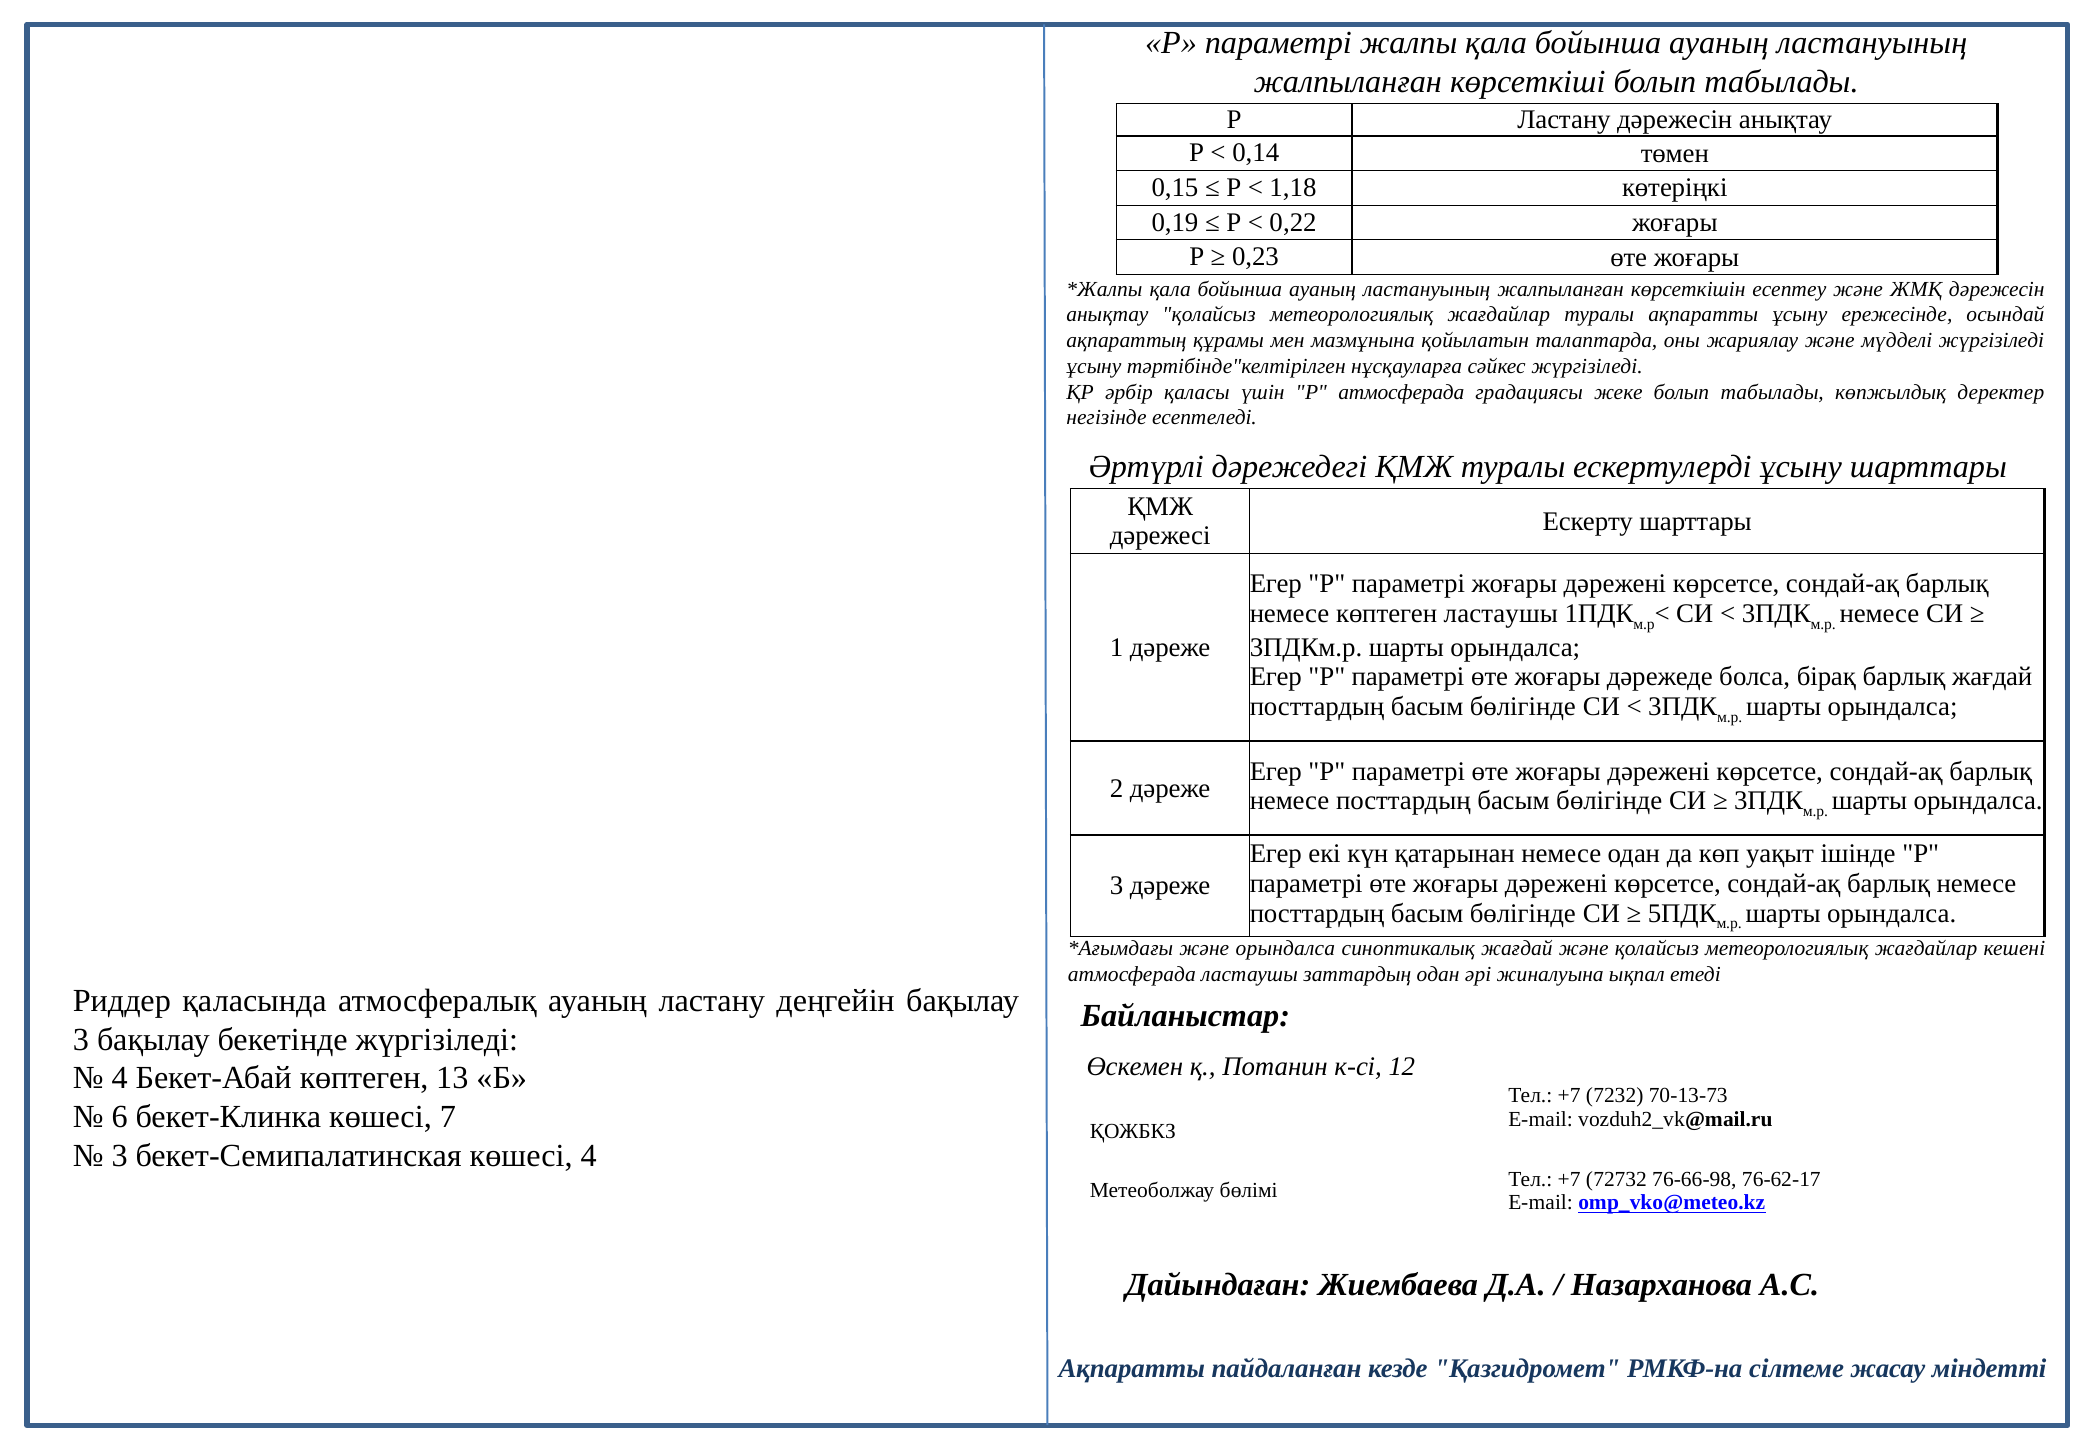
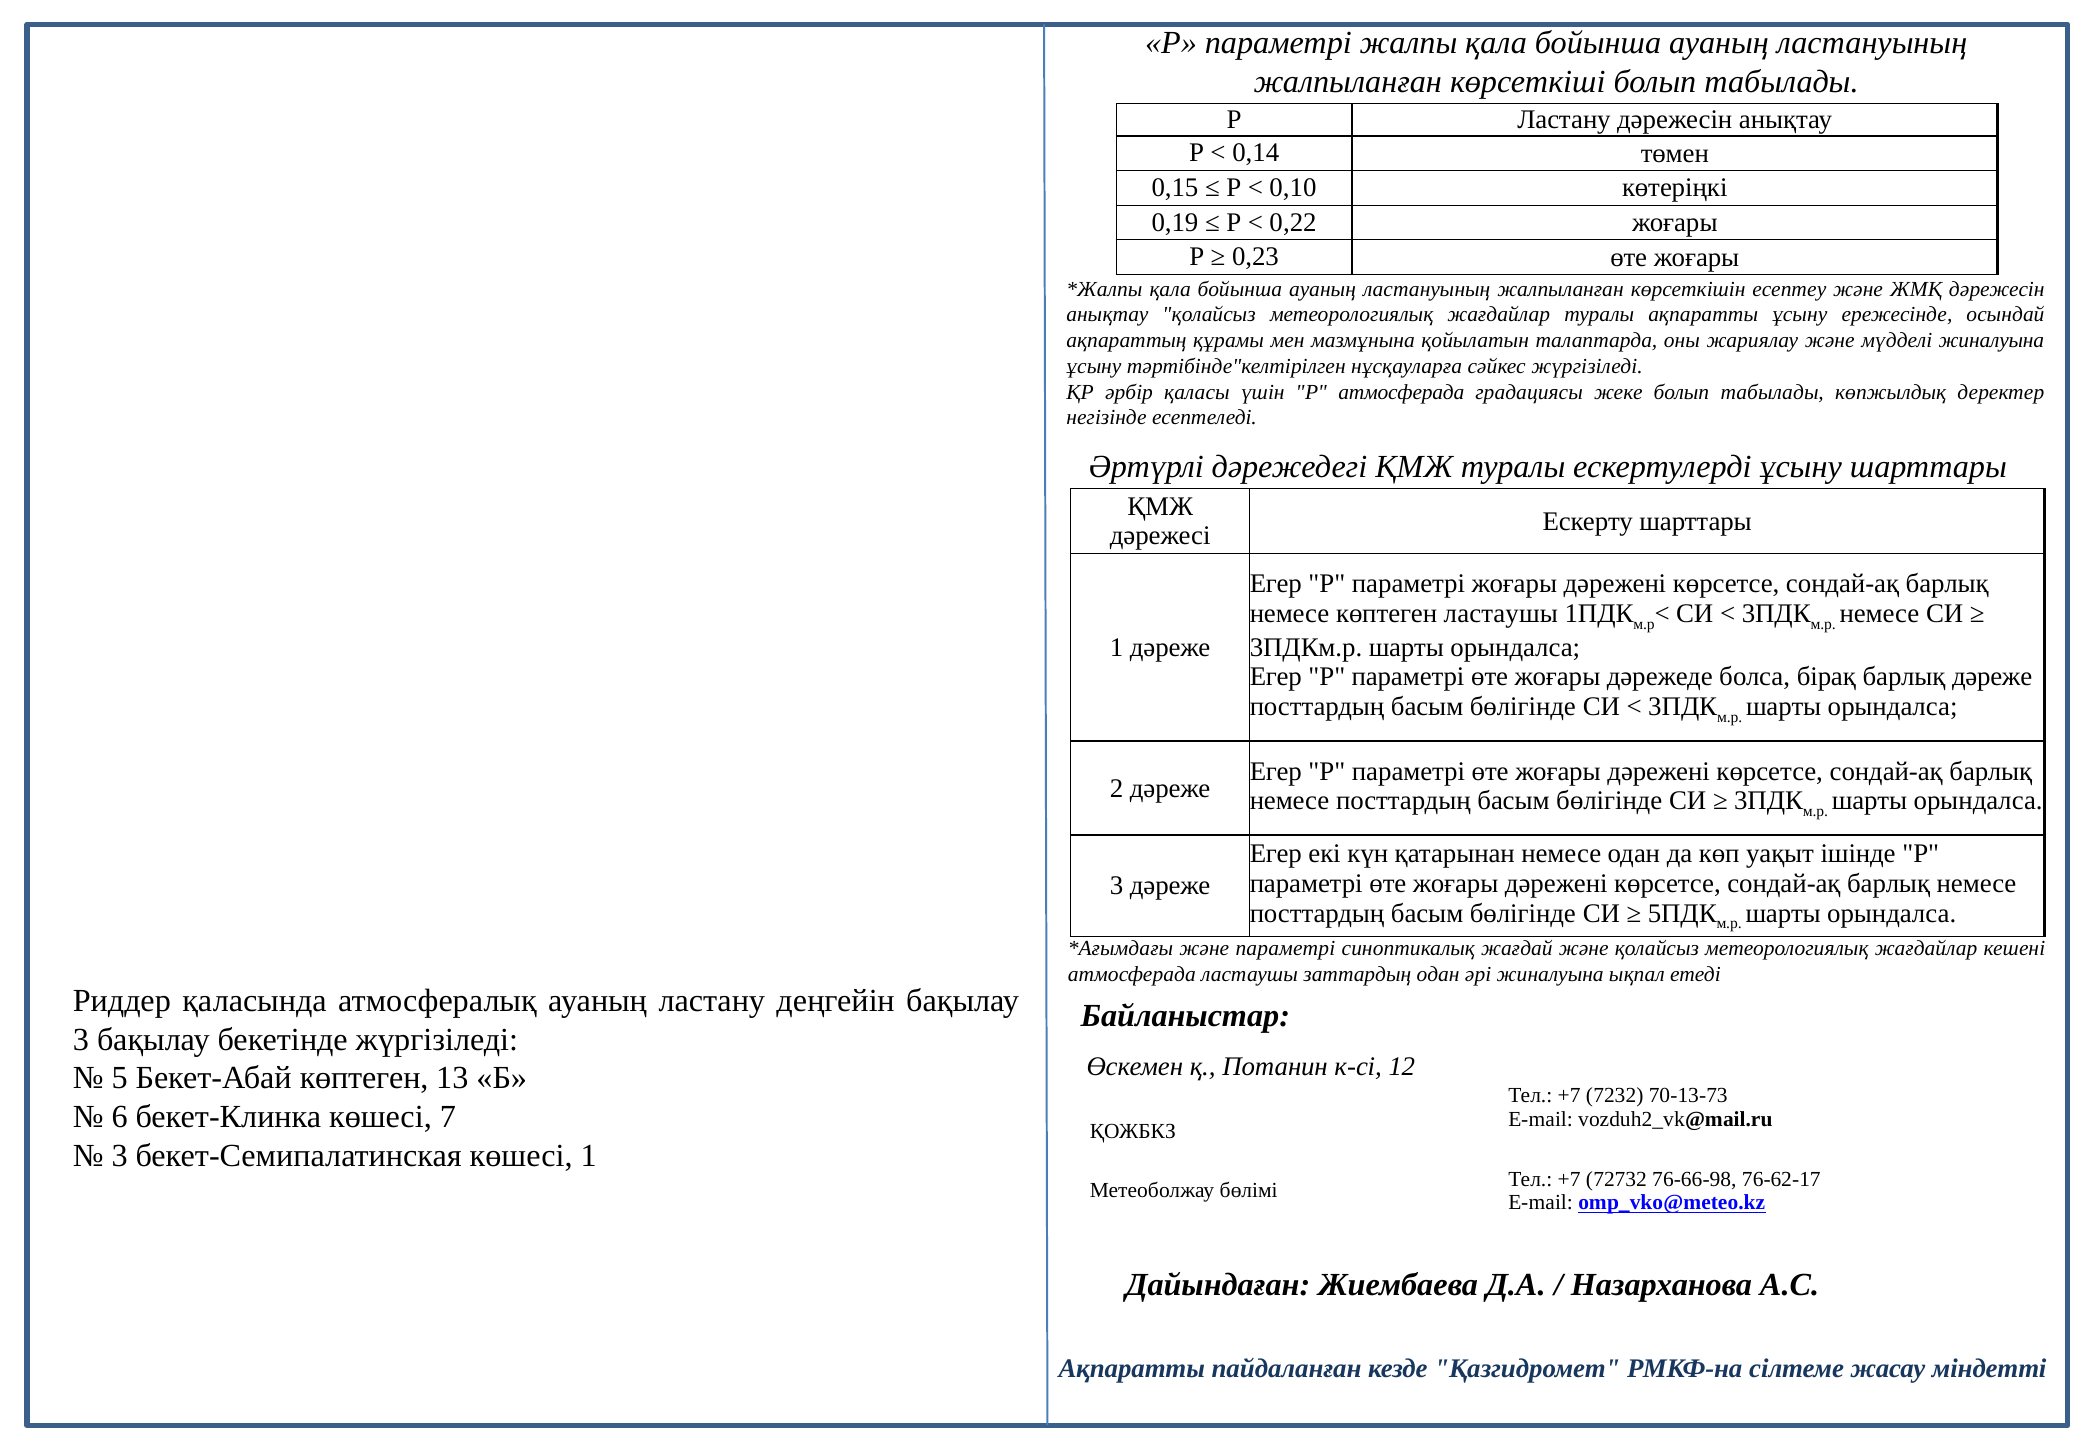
1,18: 1,18 -> 0,10
мүдделі жүргізіледі: жүргізіледі -> жиналуына
барлық жағдай: жағдай -> дәреже
және орындалса: орындалса -> параметрі
4 at (120, 1079): 4 -> 5
көшесі 4: 4 -> 1
